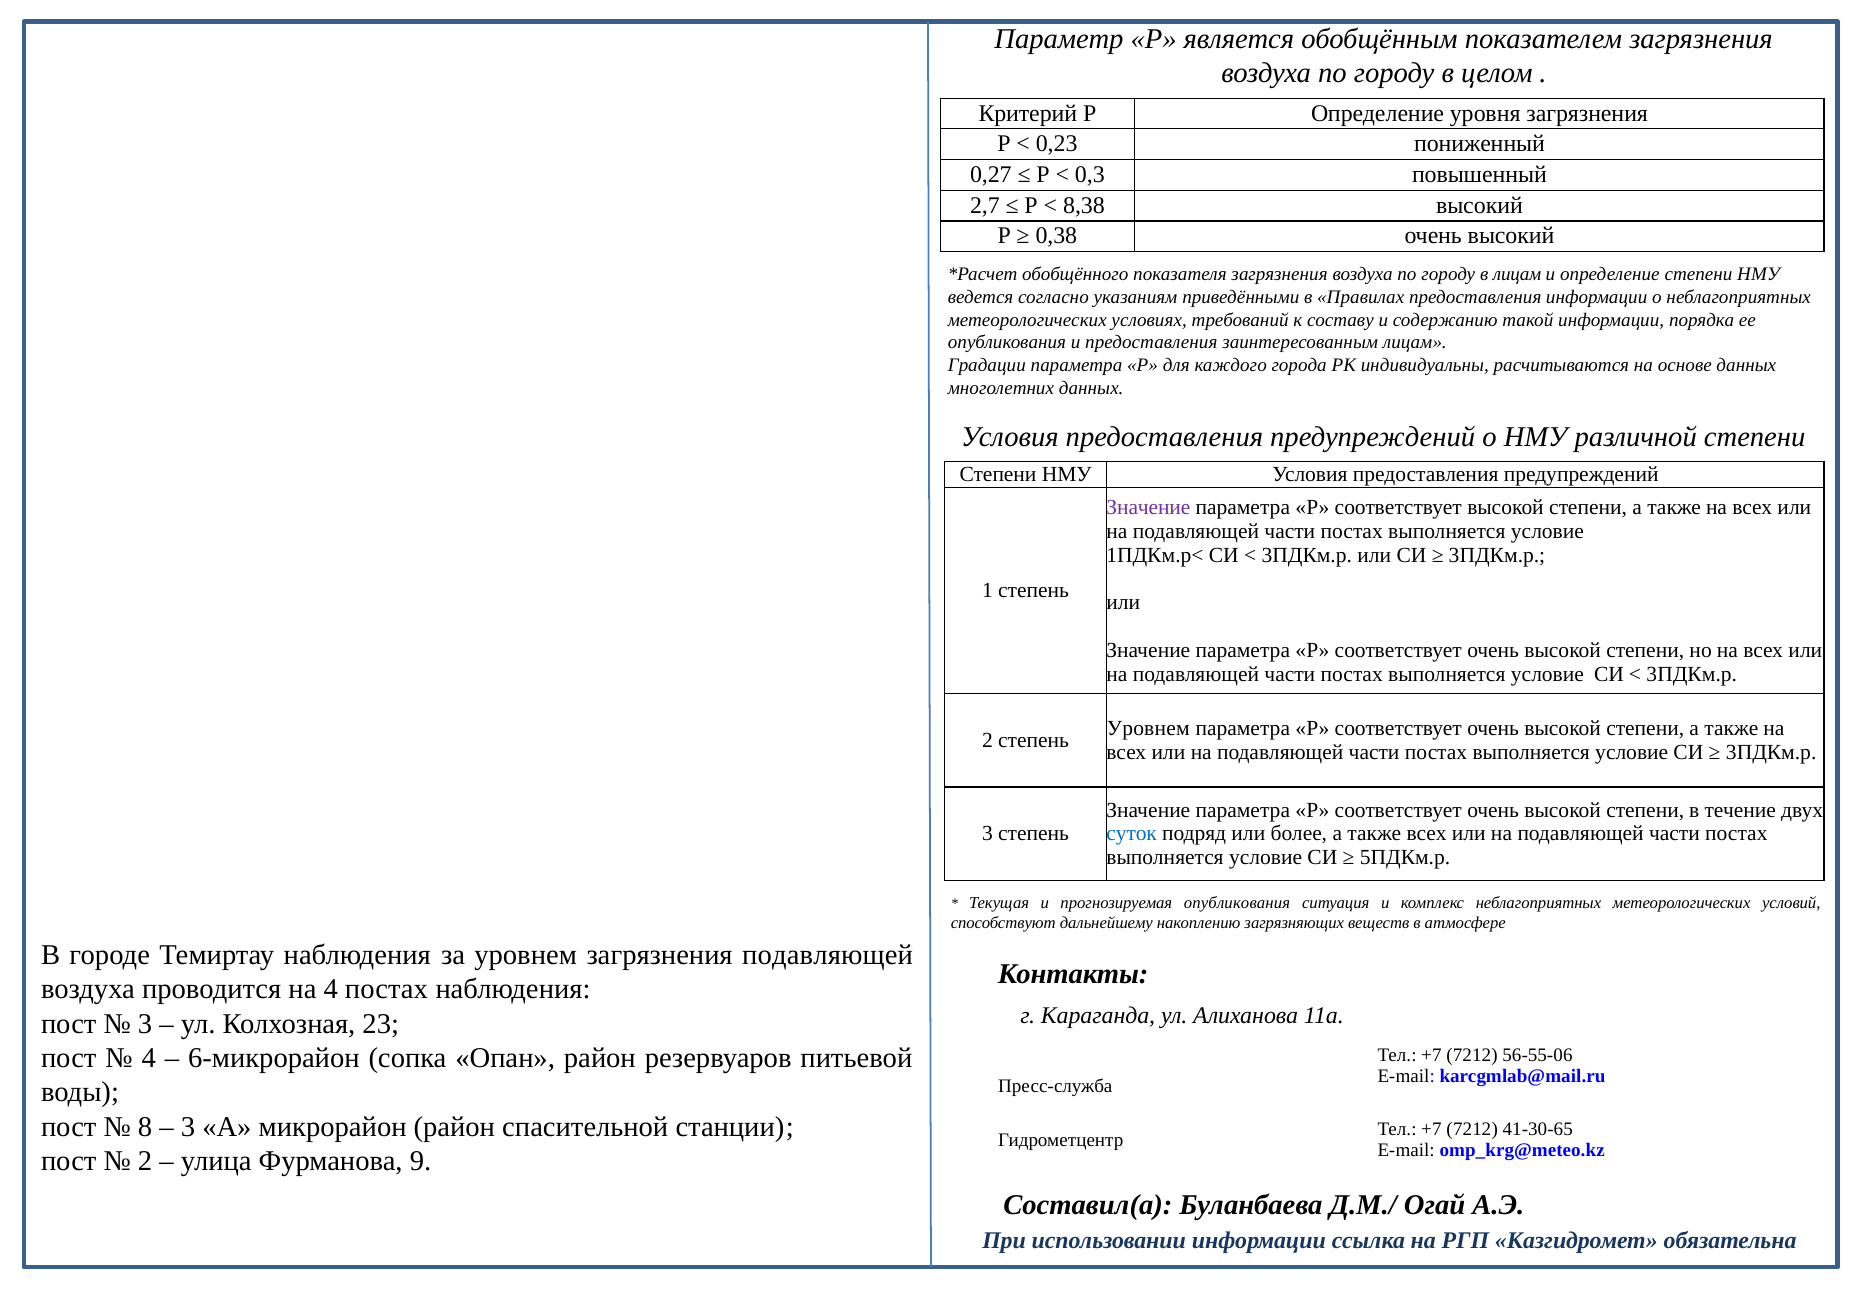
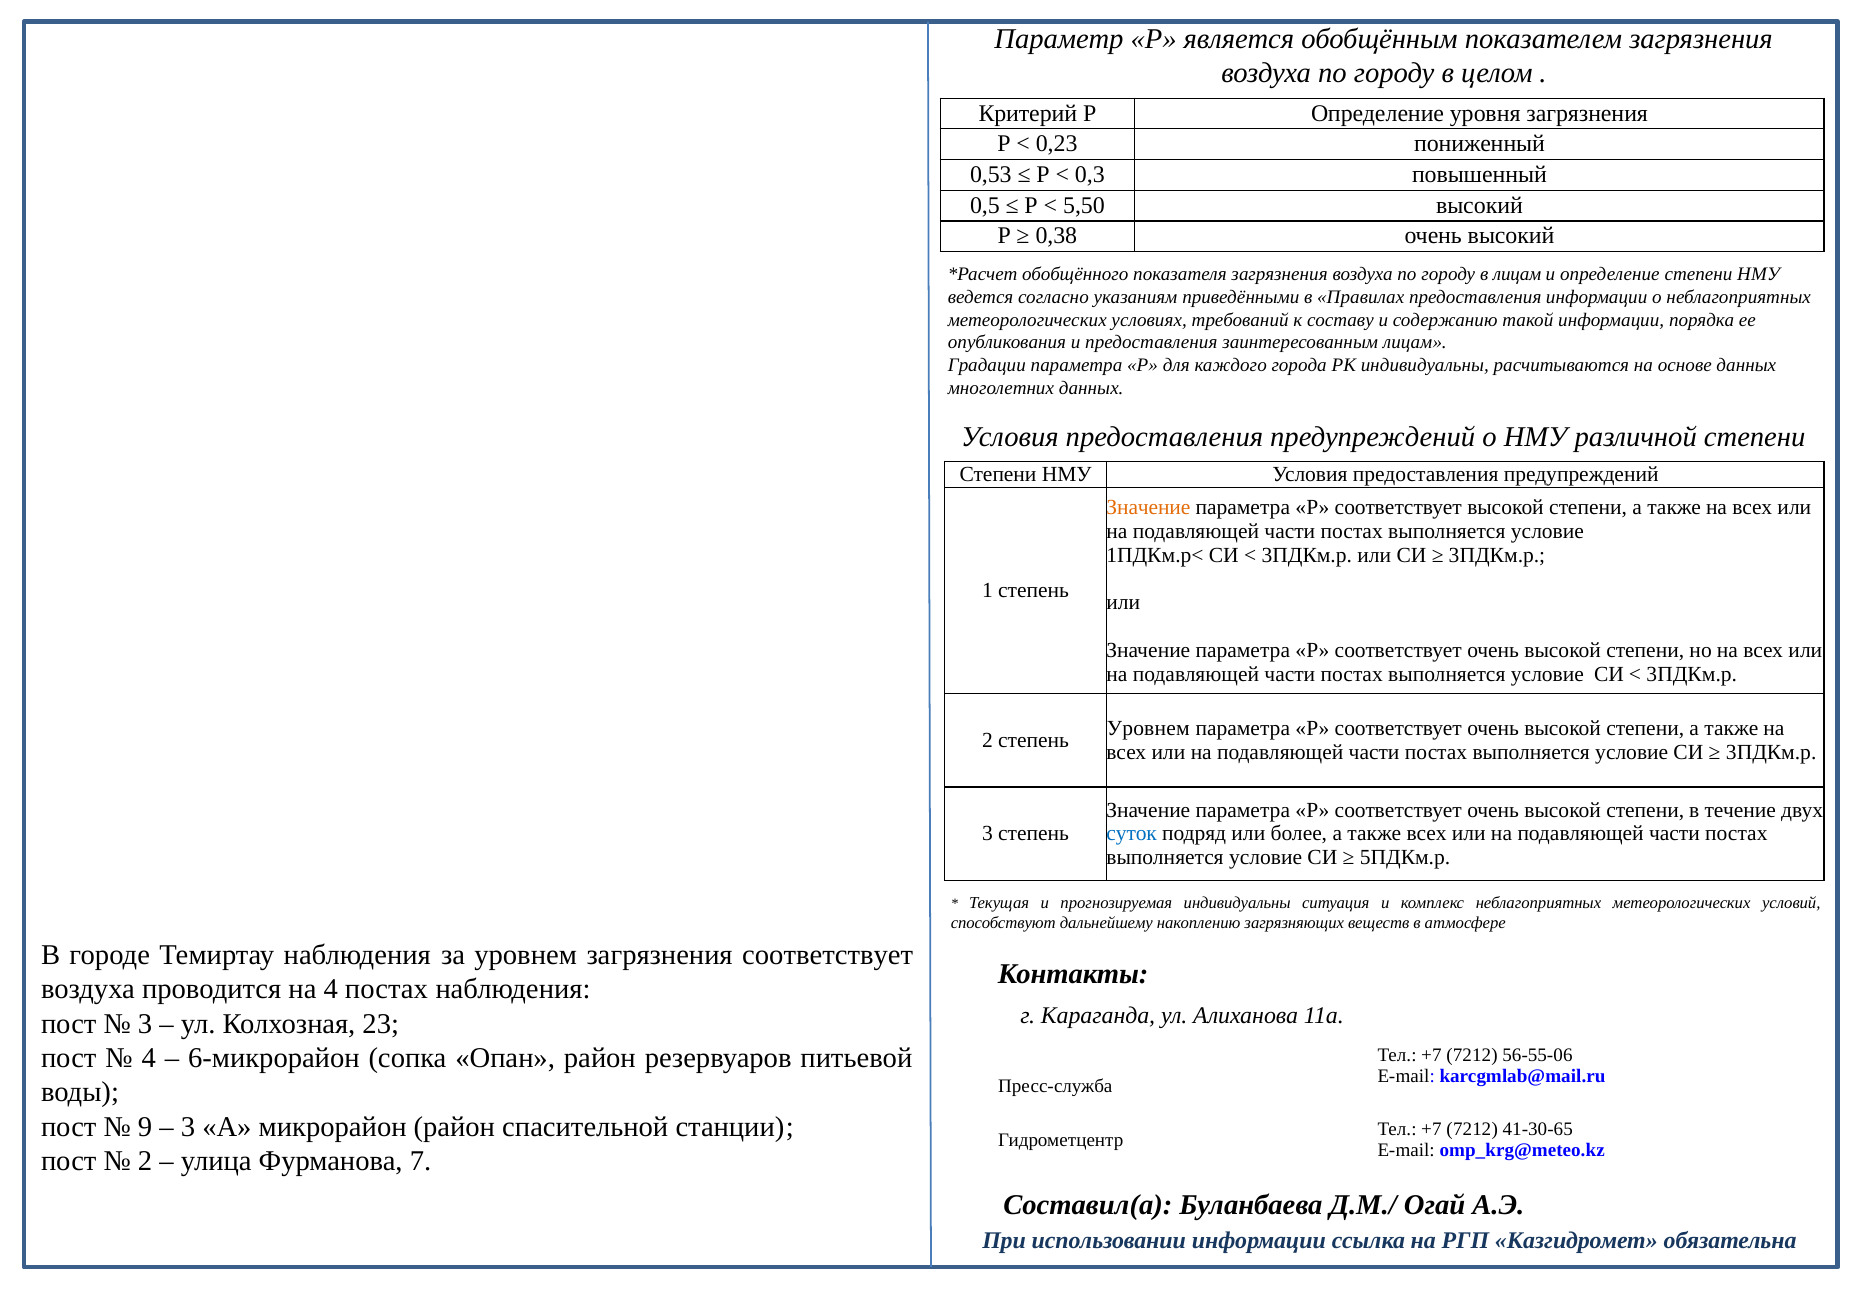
0,27: 0,27 -> 0,53
2,7: 2,7 -> 0,5
8,38: 8,38 -> 5,50
Значение at (1148, 507) colour: purple -> orange
прогнозируемая опубликования: опубликования -> индивидуальны
загрязнения подавляющей: подавляющей -> соответствует
8: 8 -> 9
9: 9 -> 7
